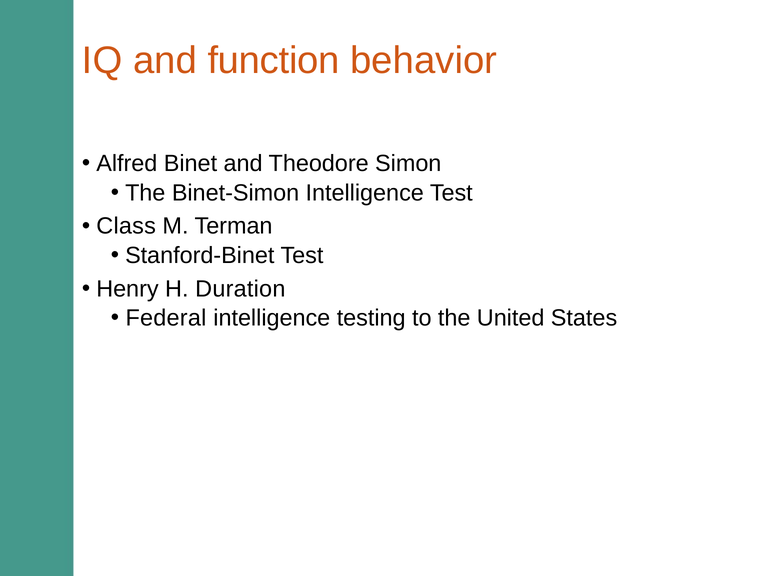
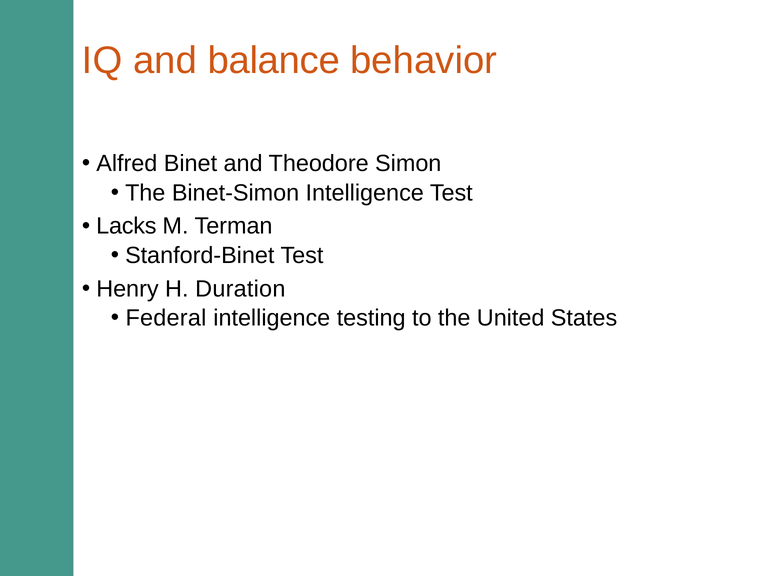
function: function -> balance
Class: Class -> Lacks
